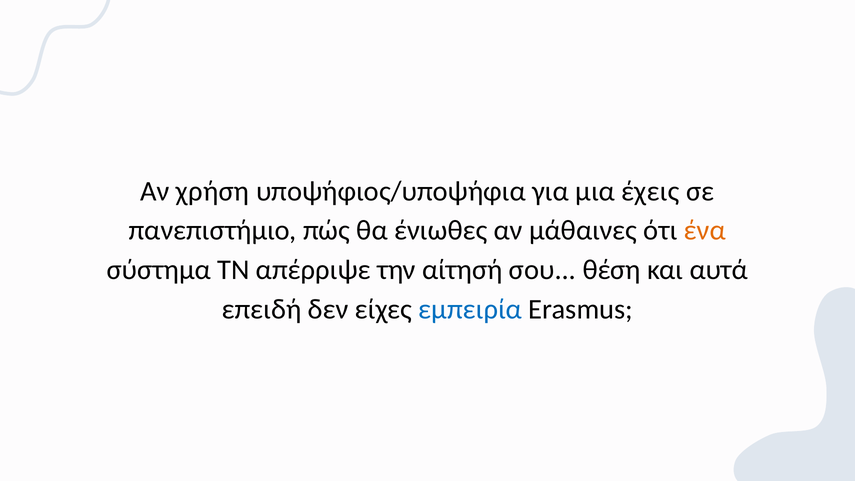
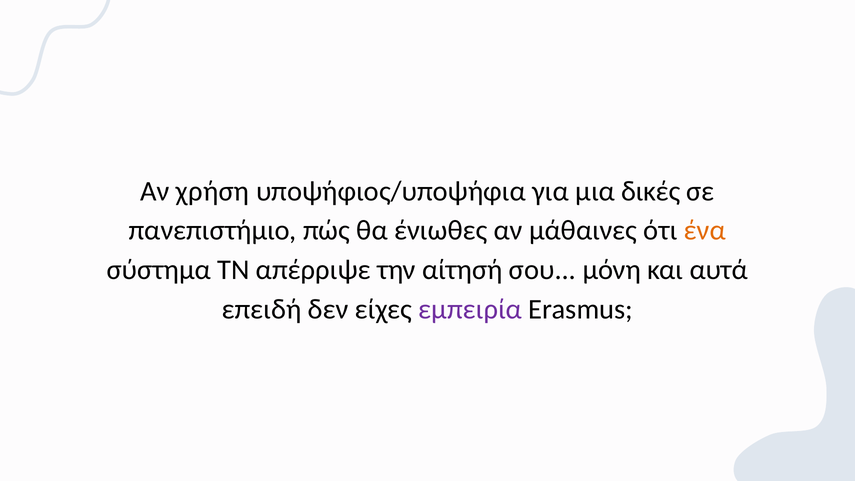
έχεις: έχεις -> δικές
θέση: θέση -> μόνη
εμπειρία colour: blue -> purple
